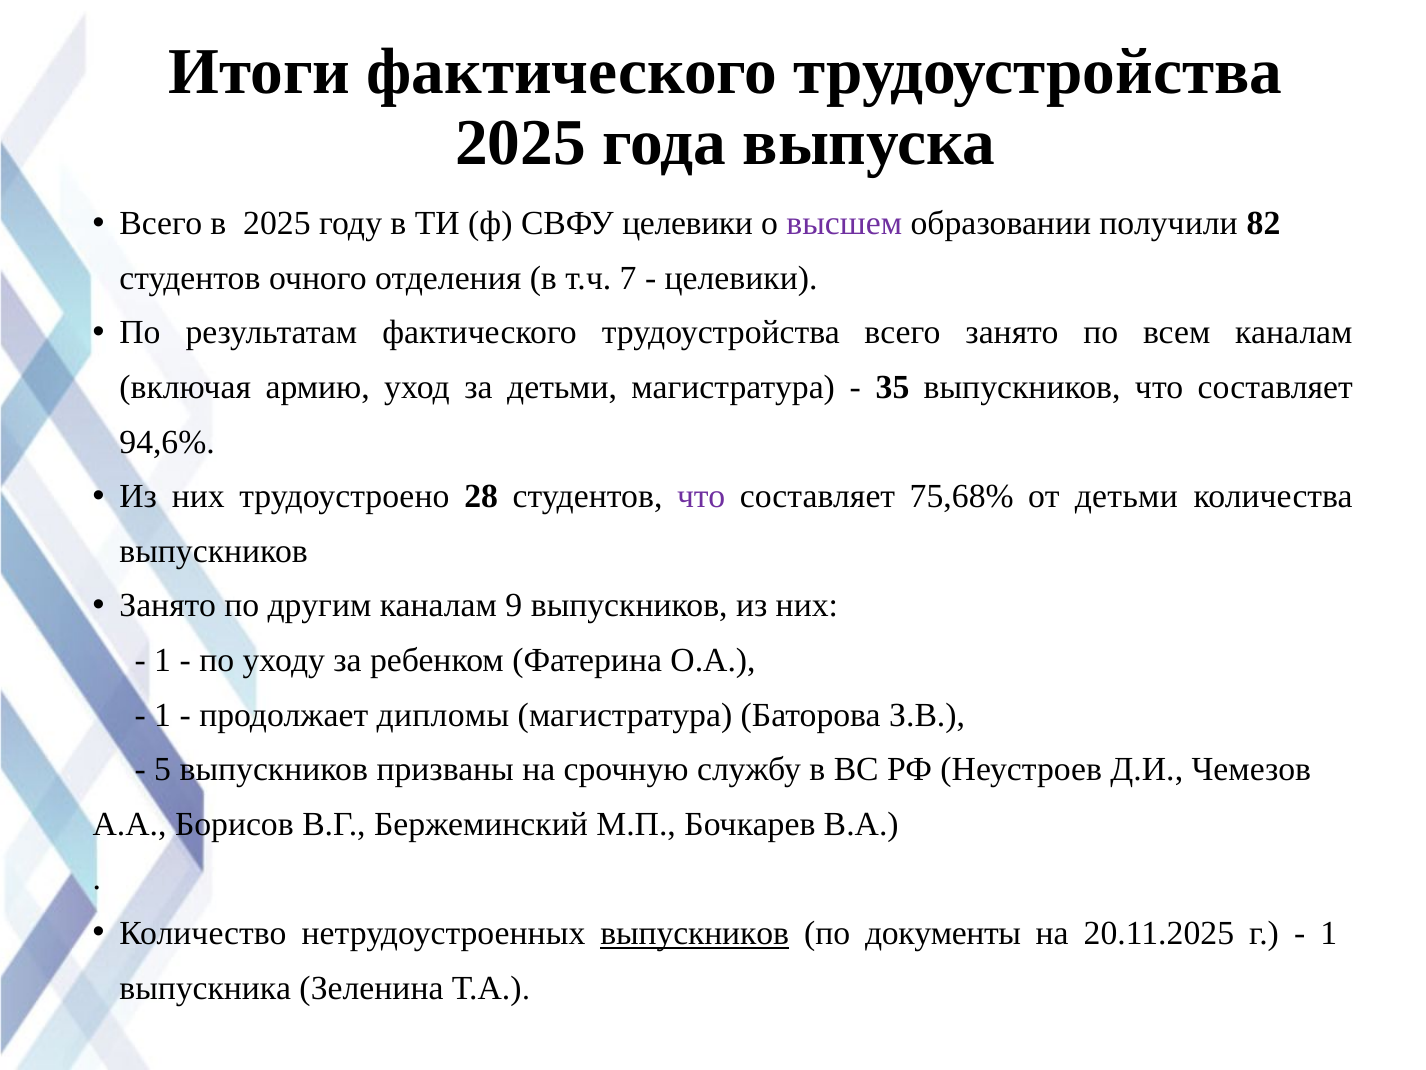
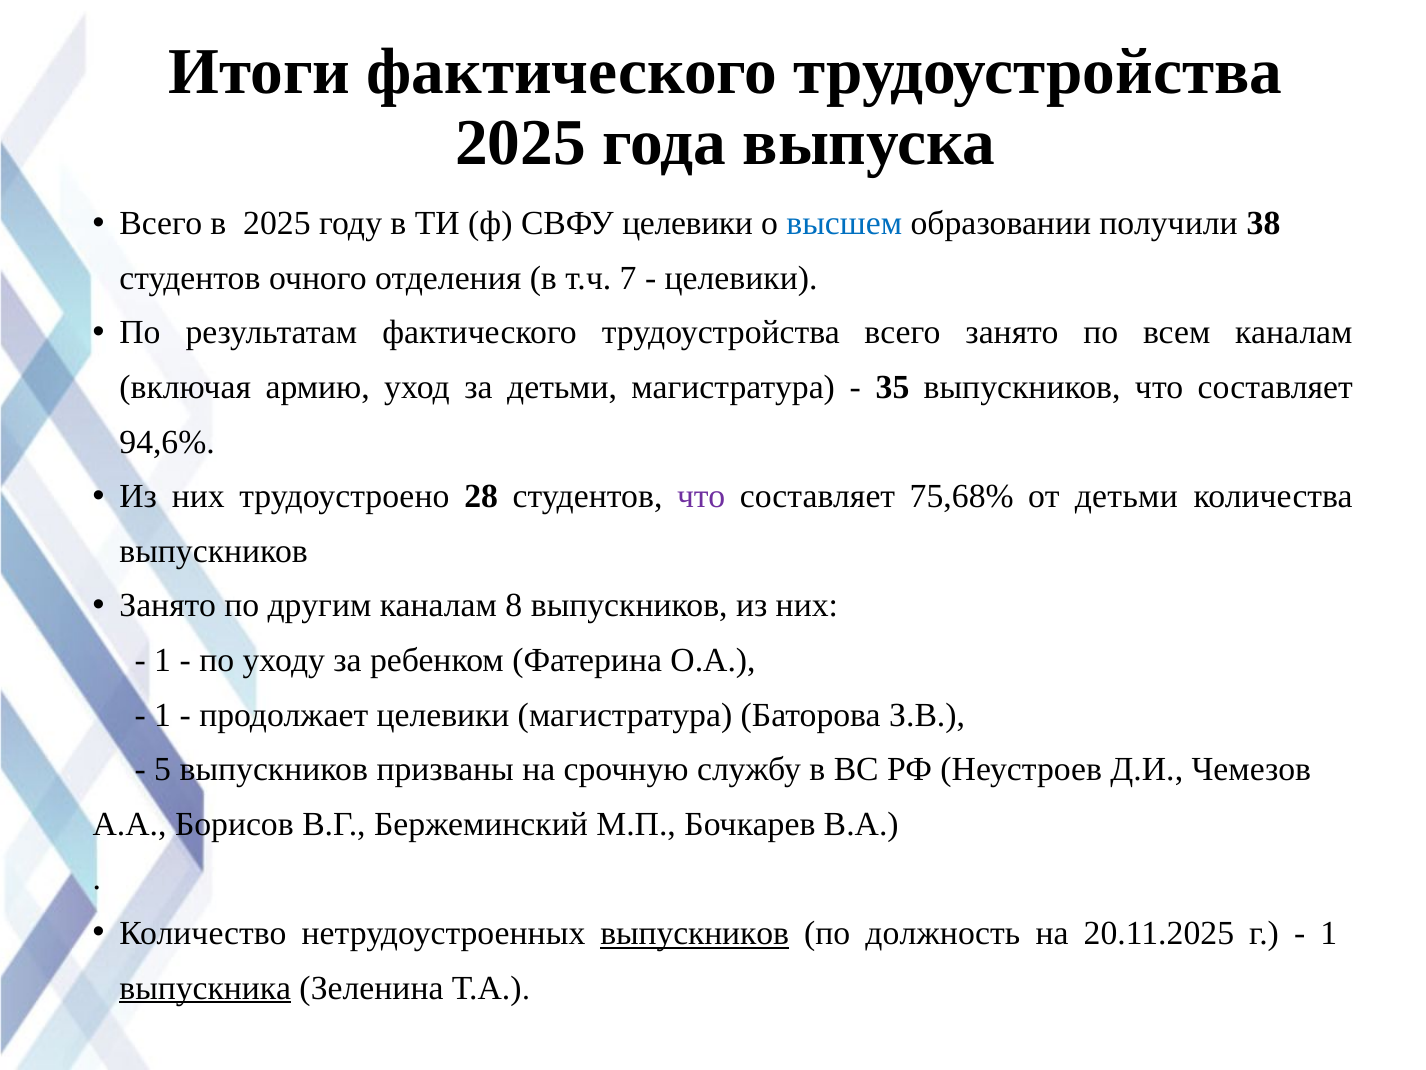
высшем colour: purple -> blue
82: 82 -> 38
9: 9 -> 8
продолжает дипломы: дипломы -> целевики
документы: документы -> должность
выпускника underline: none -> present
